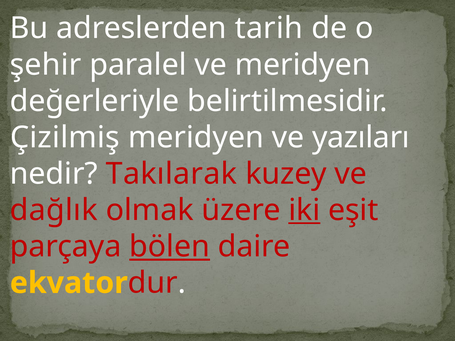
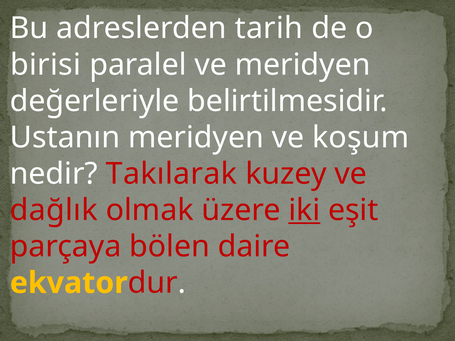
şehir: şehir -> birisi
Çizilmiş: Çizilmiş -> Ustanın
yazıları: yazıları -> koşum
bölen underline: present -> none
